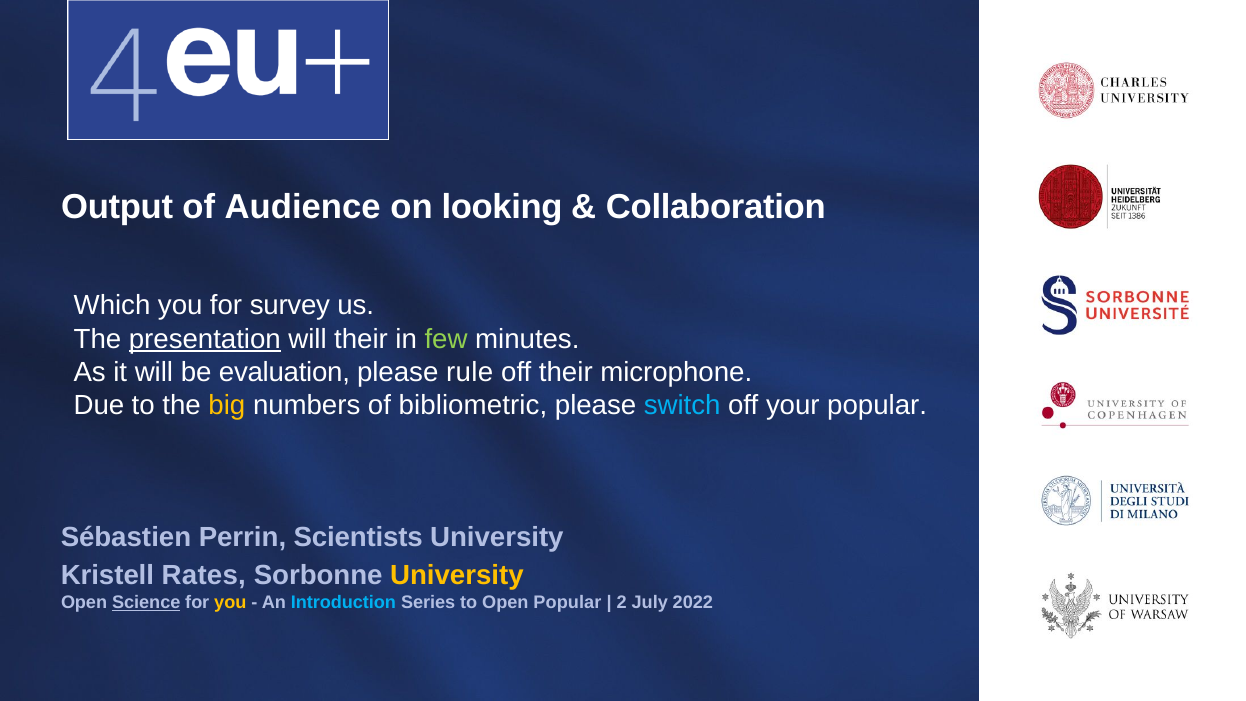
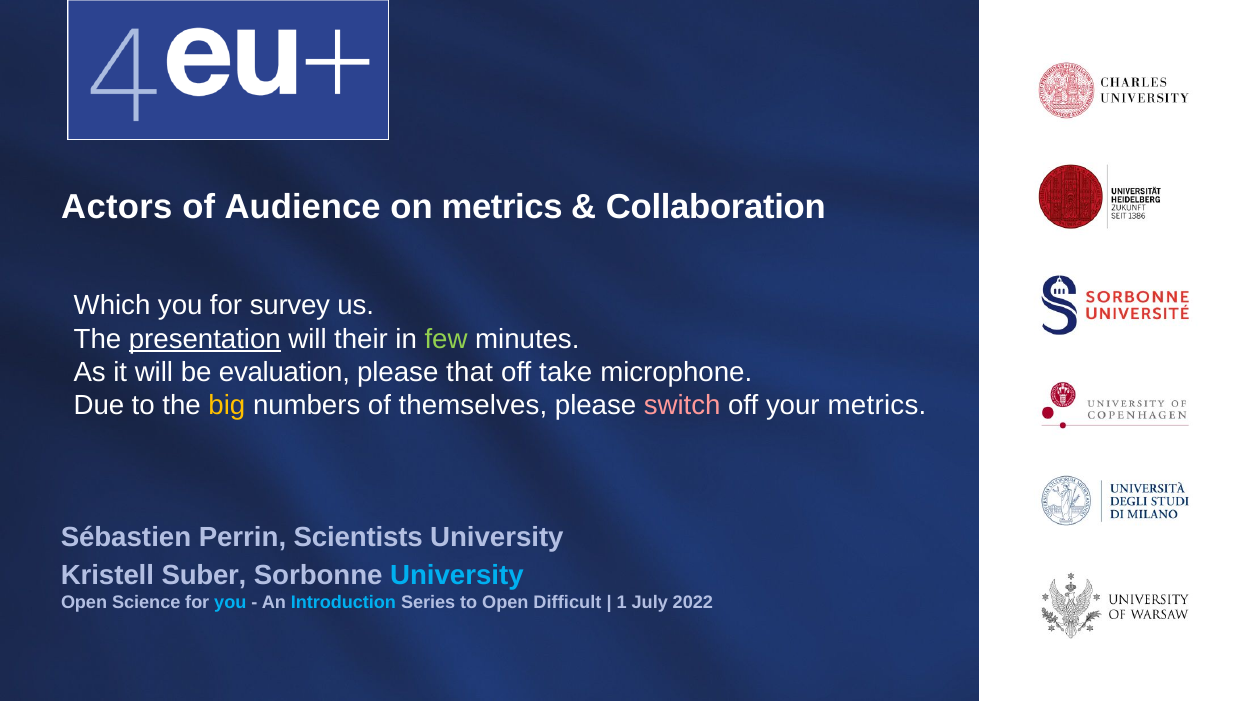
Output: Output -> Actors
on looking: looking -> metrics
rule: rule -> that
off their: their -> take
bibliometric: bibliometric -> themselves
switch colour: light blue -> pink
your popular: popular -> metrics
Rates: Rates -> Suber
University at (457, 575) colour: yellow -> light blue
Science underline: present -> none
you at (230, 602) colour: yellow -> light blue
Open Popular: Popular -> Difficult
2: 2 -> 1
